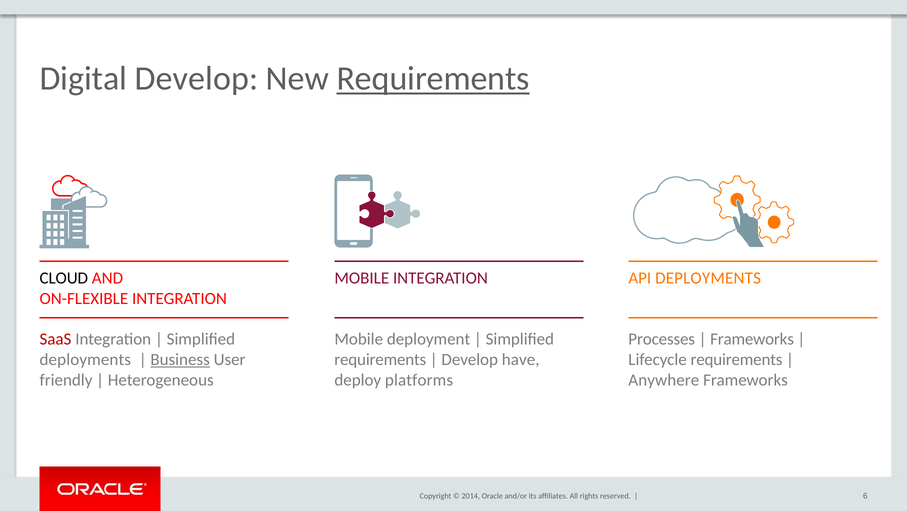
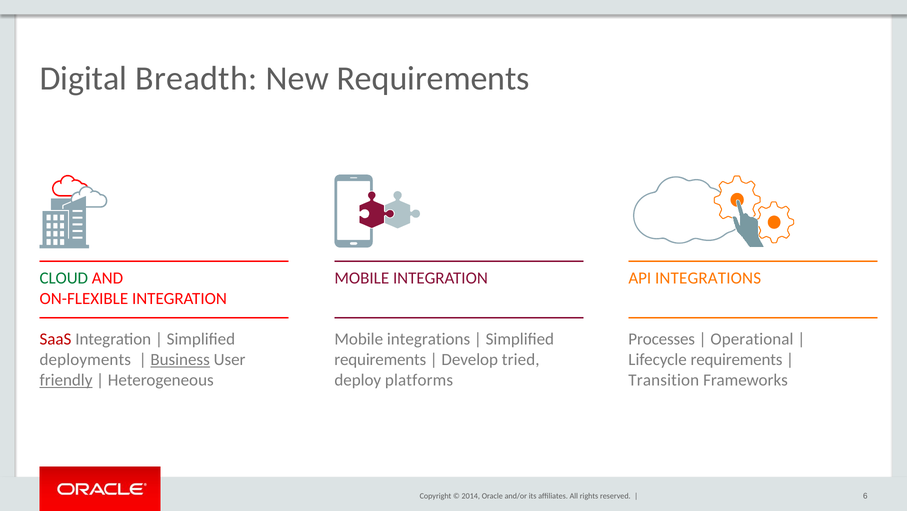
Digital Develop: Develop -> Breadth
Requirements at (433, 79) underline: present -> none
CLOUD colour: black -> green
API DEPLOYMENTS: DEPLOYMENTS -> INTEGRATIONS
Mobile deployment: deployment -> integrations
Frameworks at (752, 339): Frameworks -> Operational
have: have -> tried
friendly underline: none -> present
Anywhere: Anywhere -> Transition
